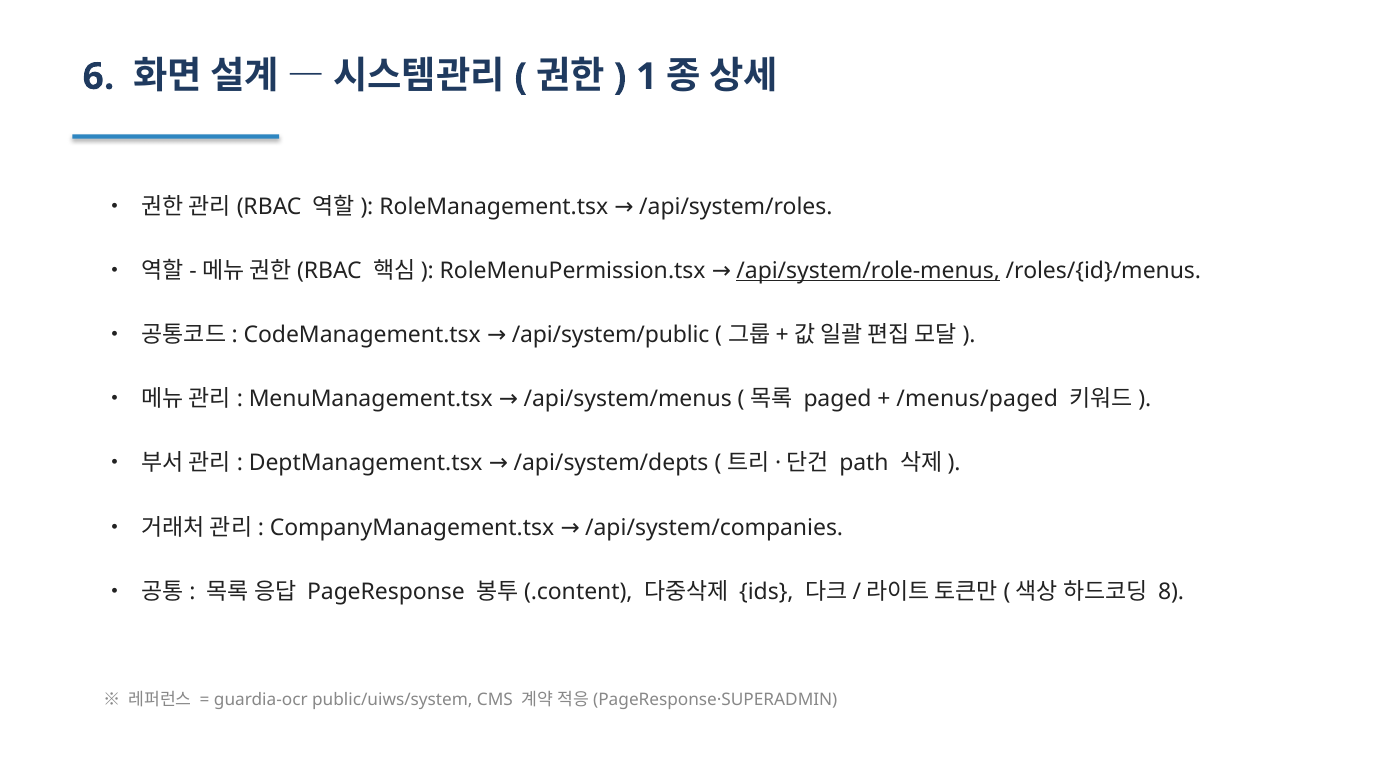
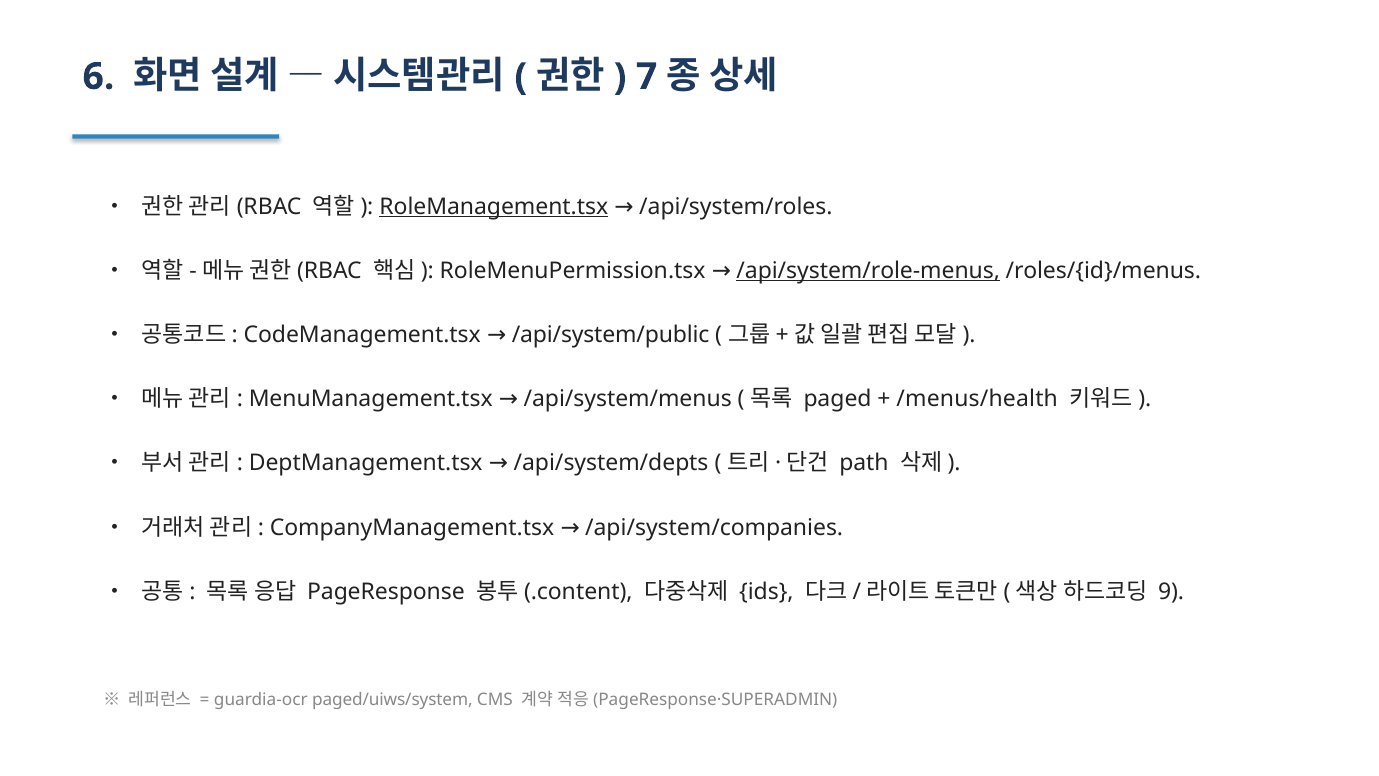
1: 1 -> 7
RoleManagement.tsx underline: none -> present
/menus/paged: /menus/paged -> /menus/health
8: 8 -> 9
public/uiws/system: public/uiws/system -> paged/uiws/system
